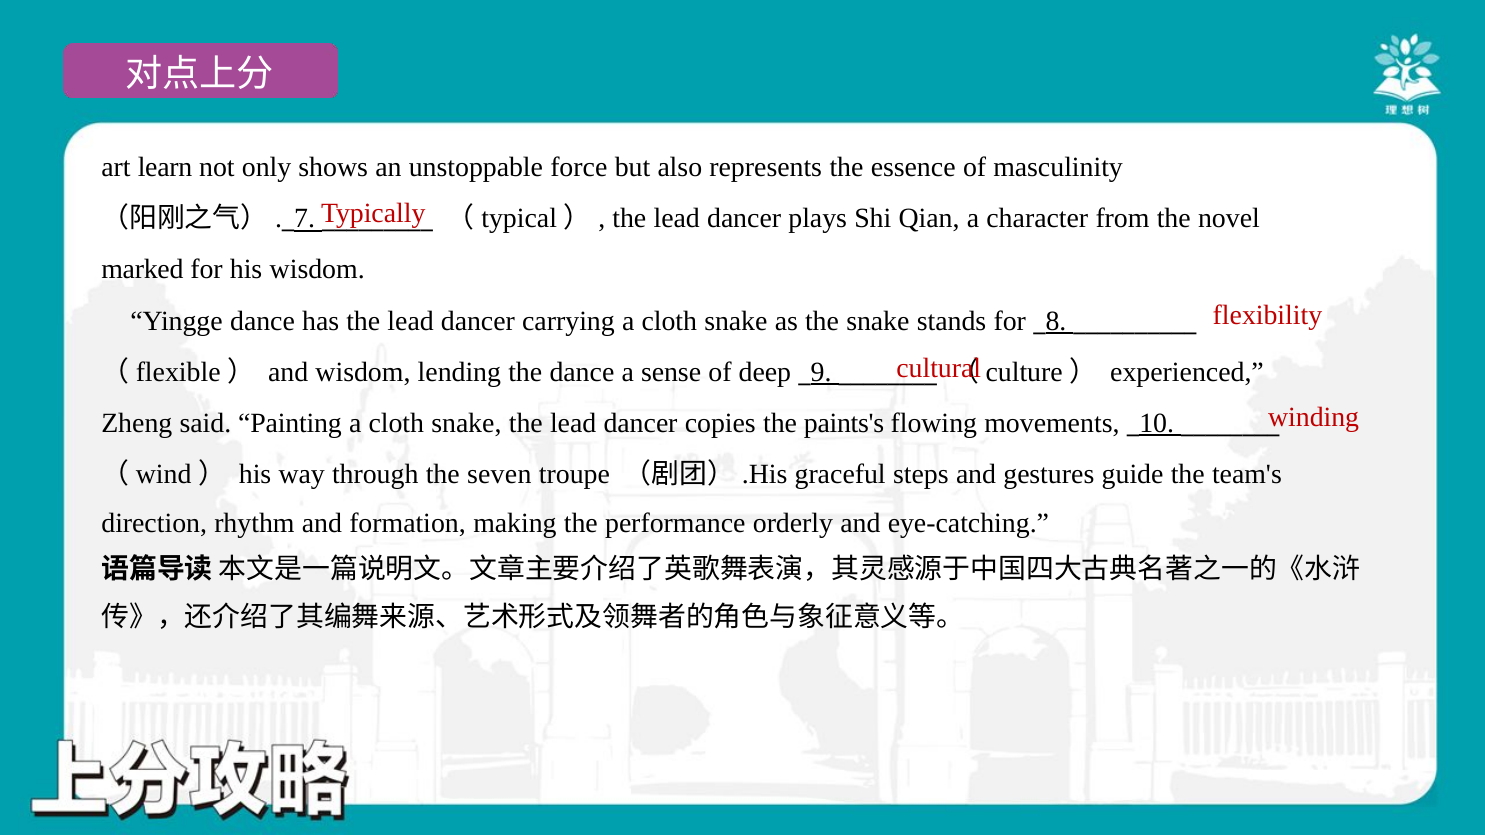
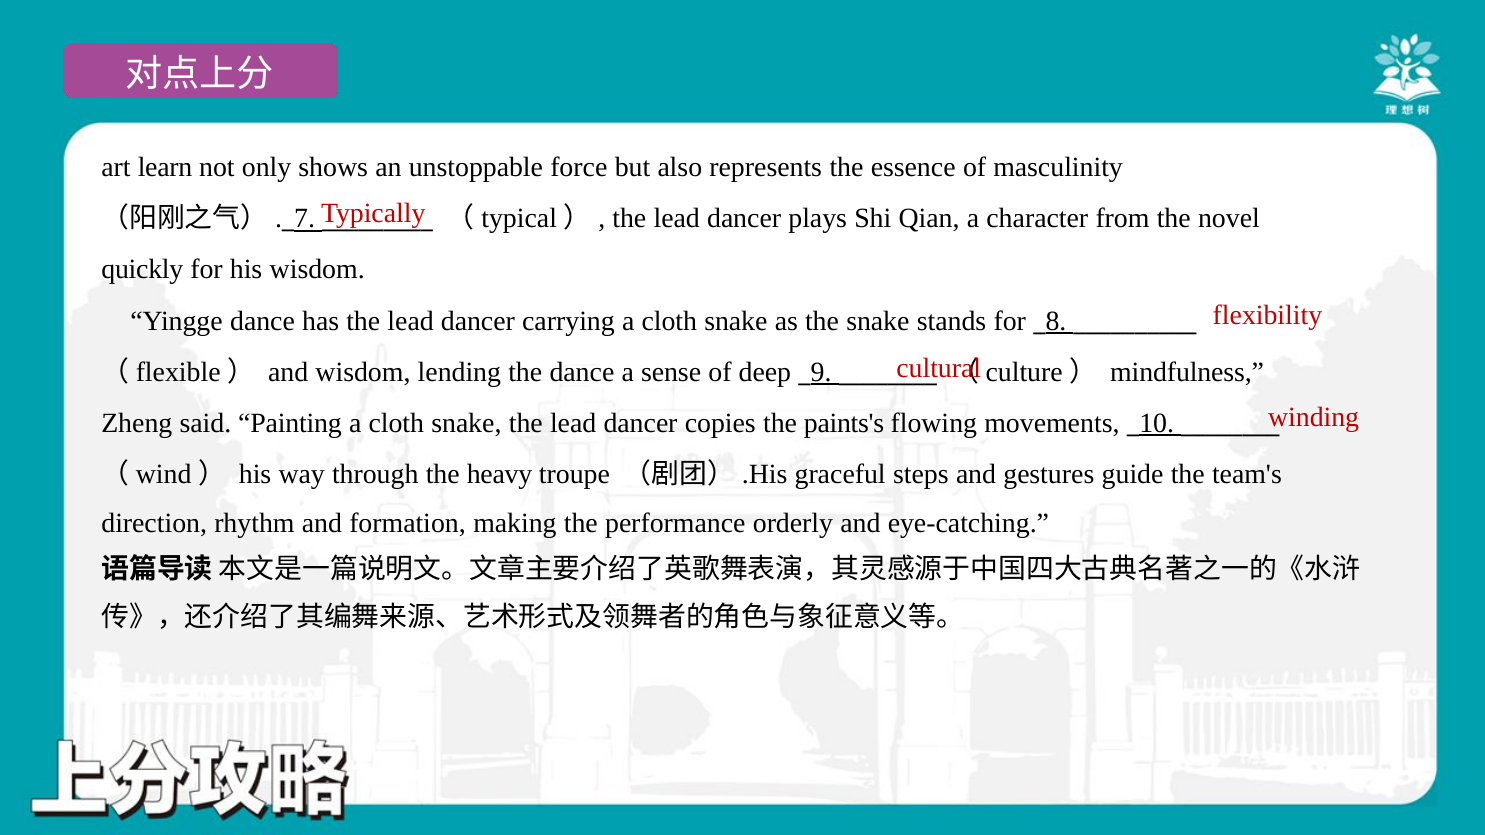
marked: marked -> quickly
experienced: experienced -> mindfulness
seven: seven -> heavy
